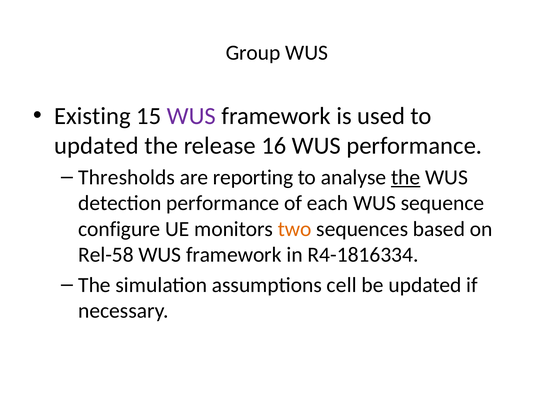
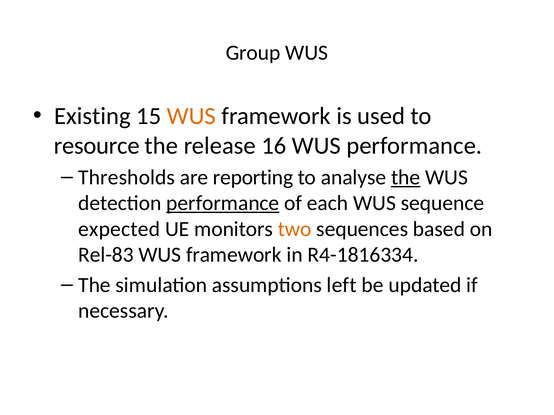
WUS at (191, 116) colour: purple -> orange
updated at (96, 146): updated -> resource
performance at (223, 203) underline: none -> present
configure: configure -> expected
Rel-58: Rel-58 -> Rel-83
cell: cell -> left
